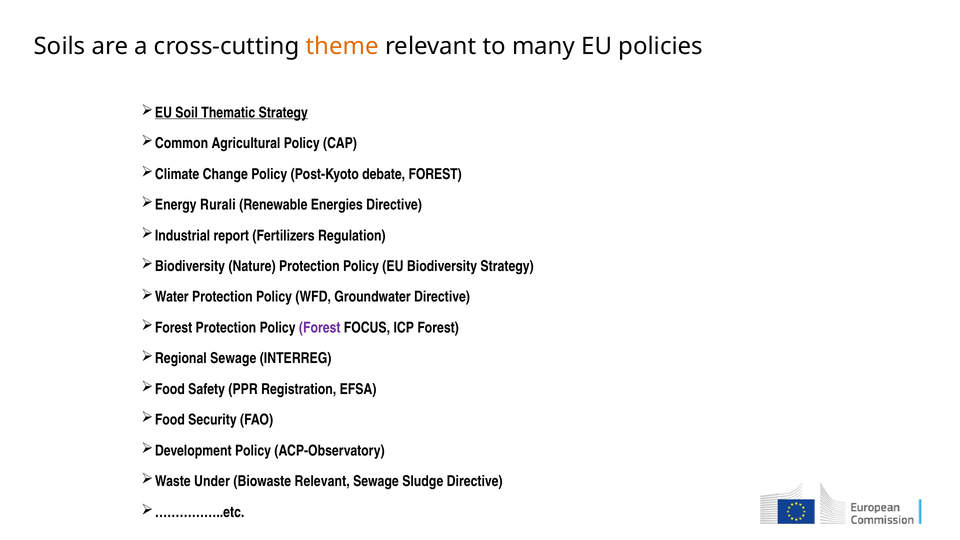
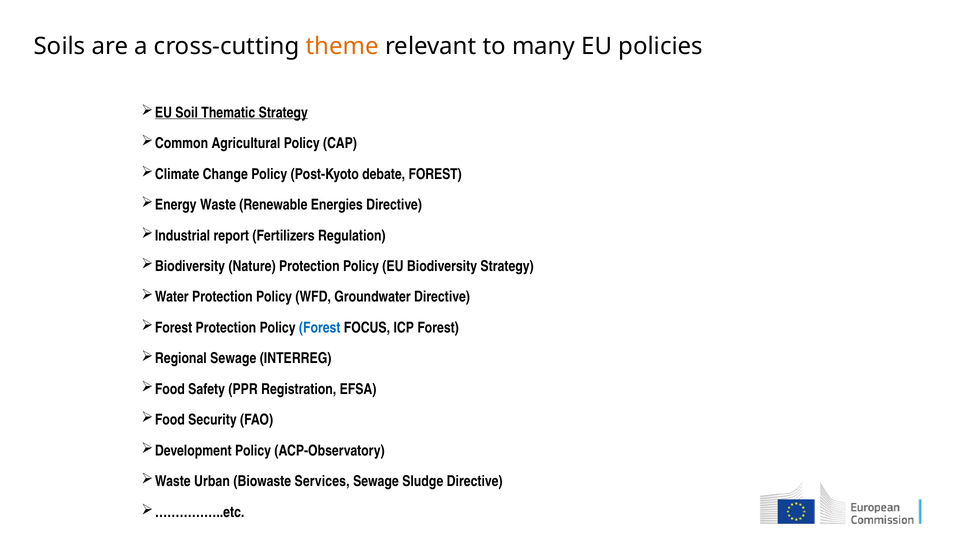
Energy Rurali: Rurali -> Waste
Forest at (320, 328) colour: purple -> blue
Under: Under -> Urban
Biowaste Relevant: Relevant -> Services
